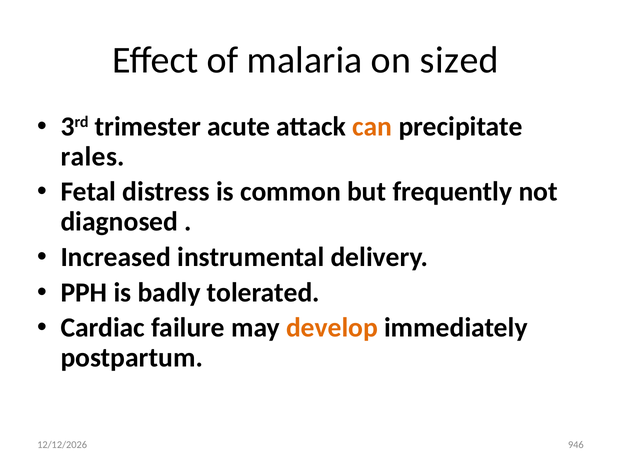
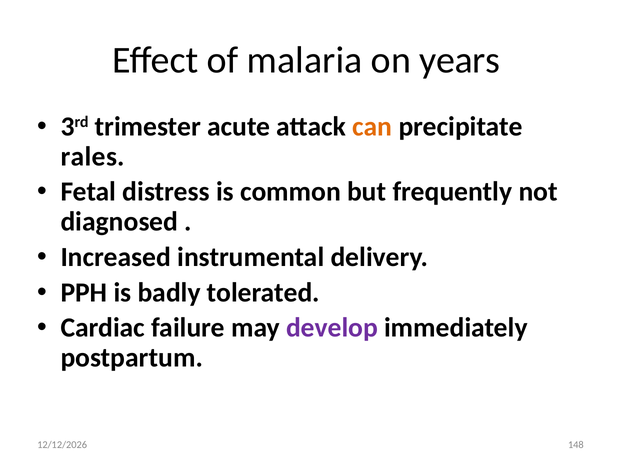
sized: sized -> years
develop colour: orange -> purple
946: 946 -> 148
